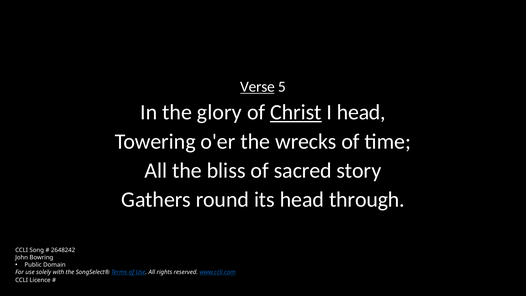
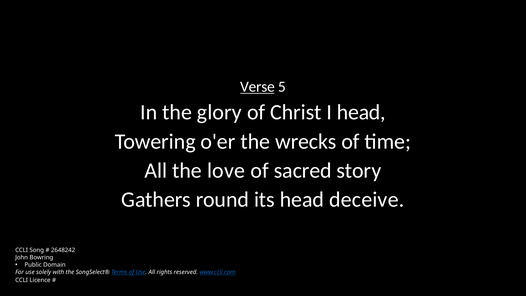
Christ underline: present -> none
bliss: bliss -> love
through: through -> deceive
